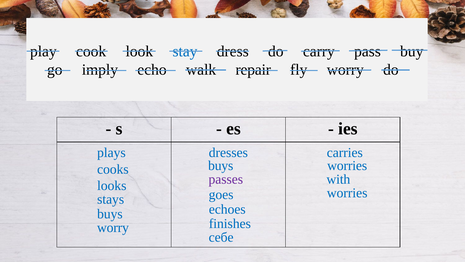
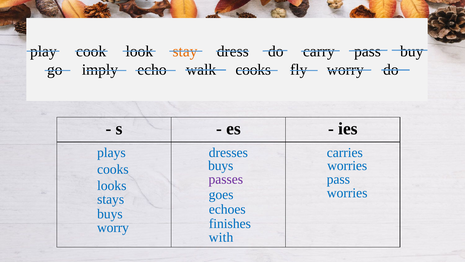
stay colour: blue -> orange
walk repair: repair -> cooks
with at (338, 179): with -> pass
себе: себе -> with
